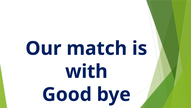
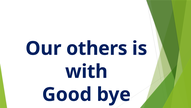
match: match -> others
